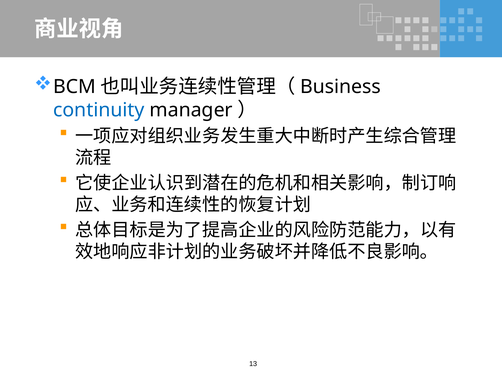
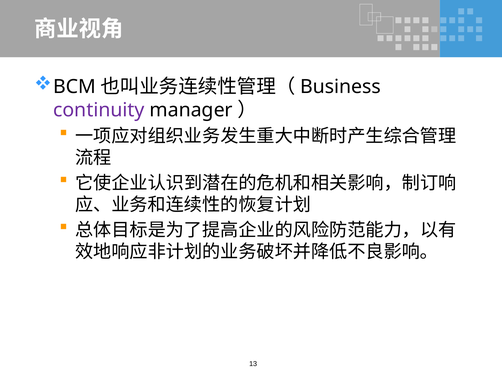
continuity colour: blue -> purple
